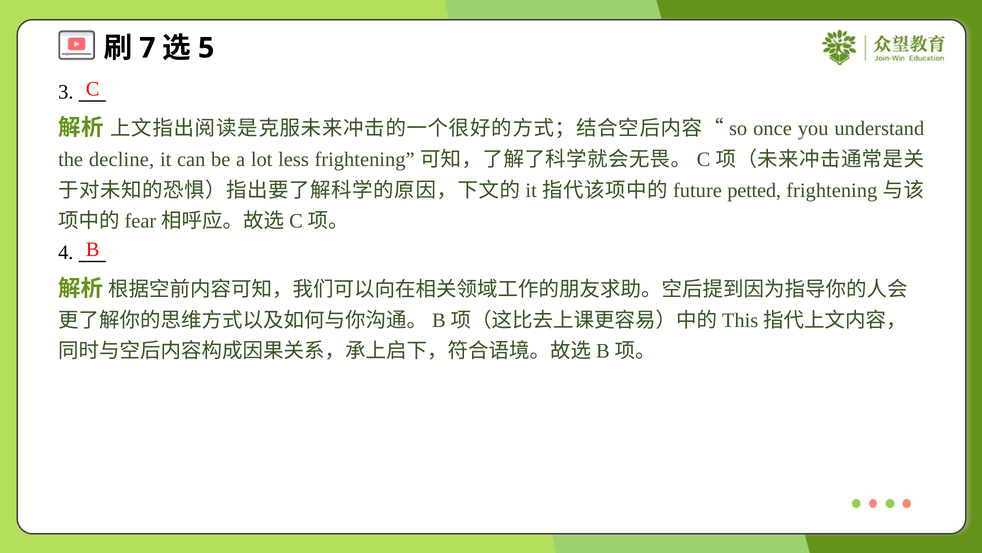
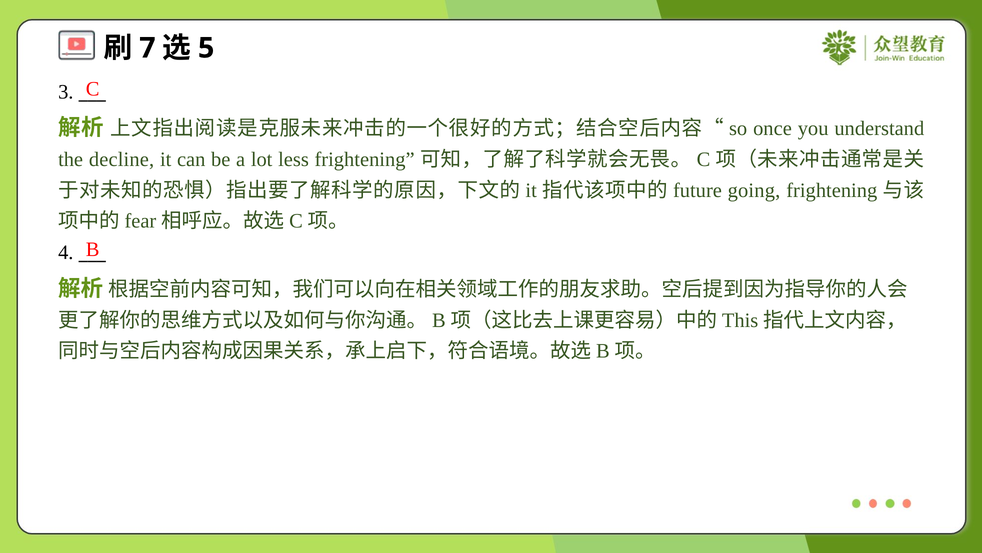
petted: petted -> going
